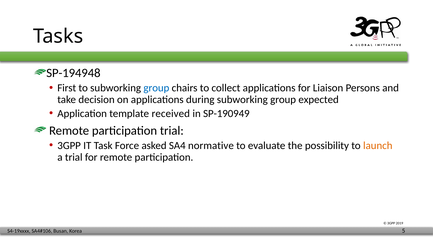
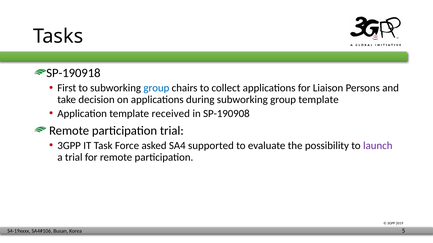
SP-194948: SP-194948 -> SP-190918
group expected: expected -> template
SP-190949: SP-190949 -> SP-190908
normative: normative -> supported
launch colour: orange -> purple
